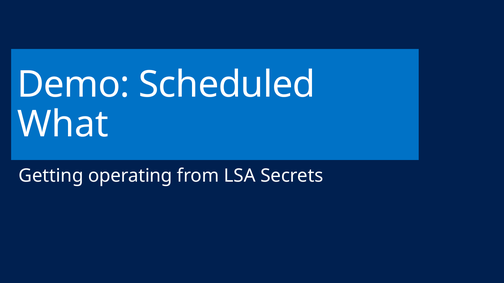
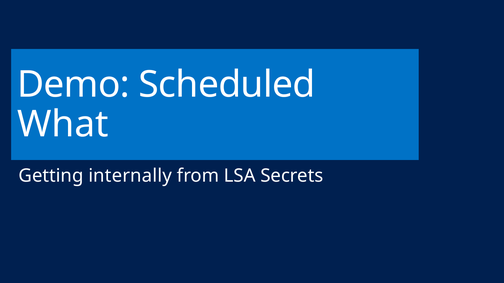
operating: operating -> internally
